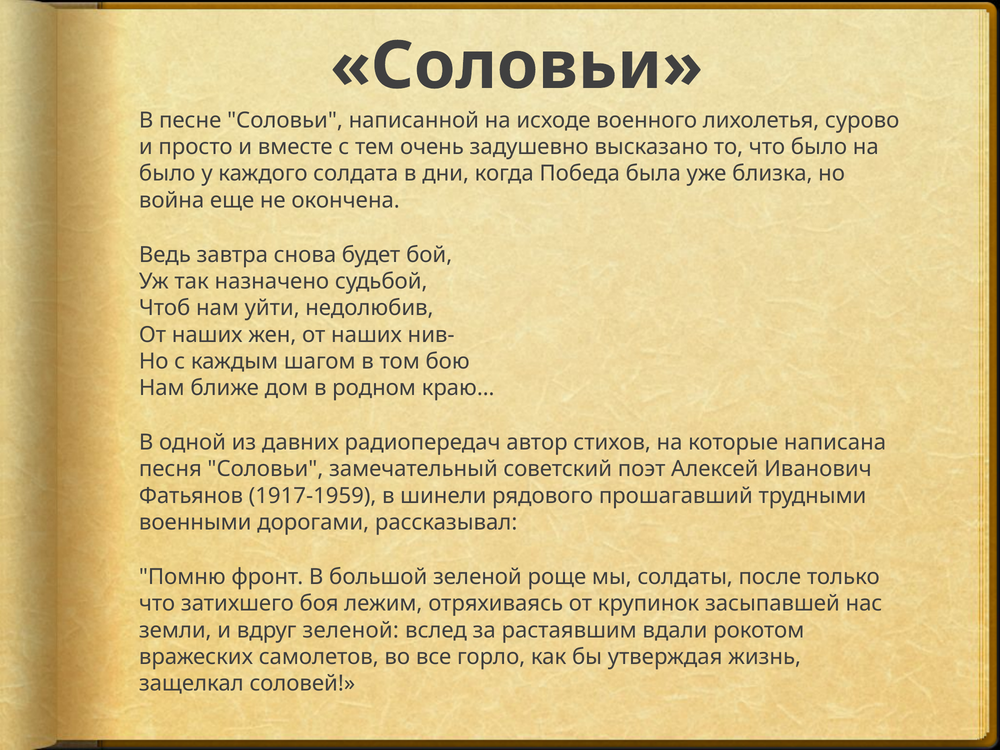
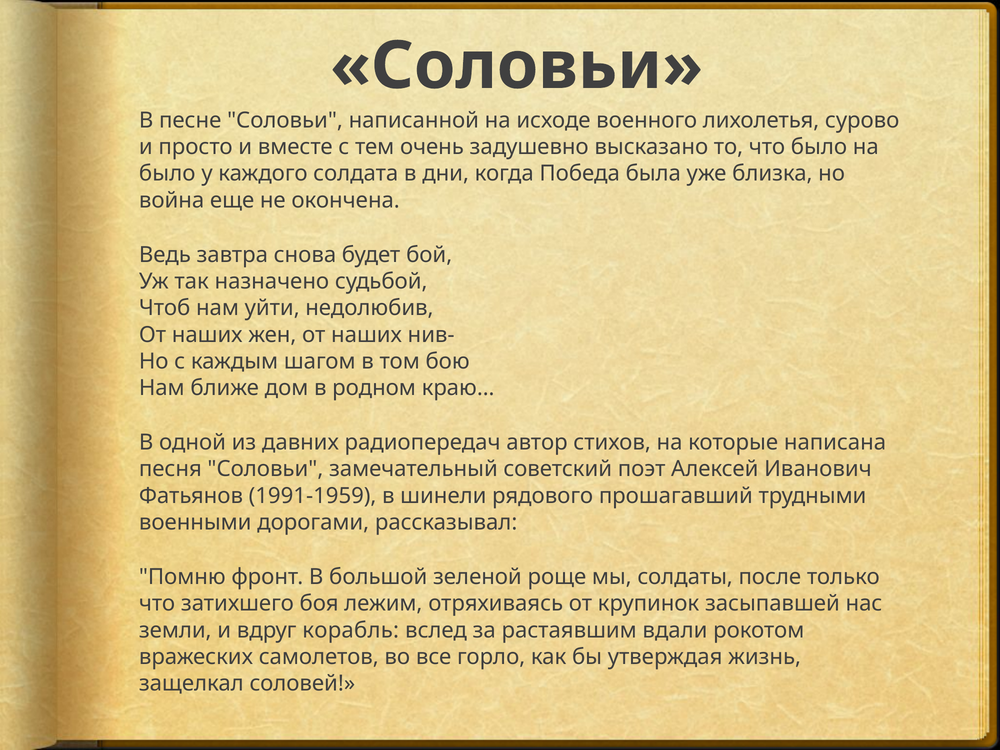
1917-1959: 1917-1959 -> 1991-1959
вдруг зеленой: зеленой -> корабль
